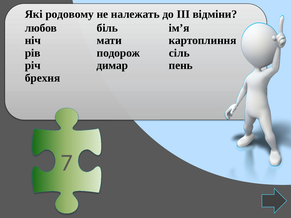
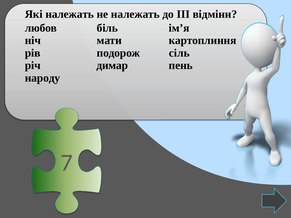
Які родовому: родовому -> належать
брехня: брехня -> народу
